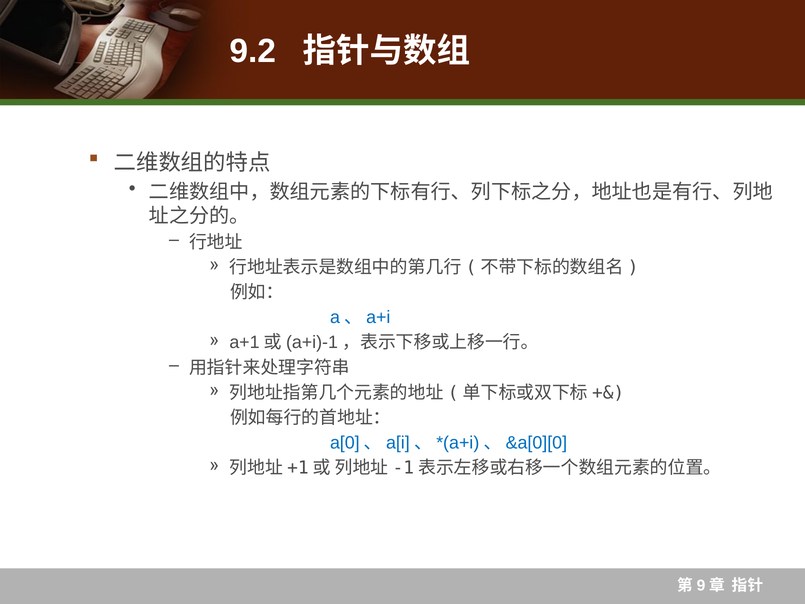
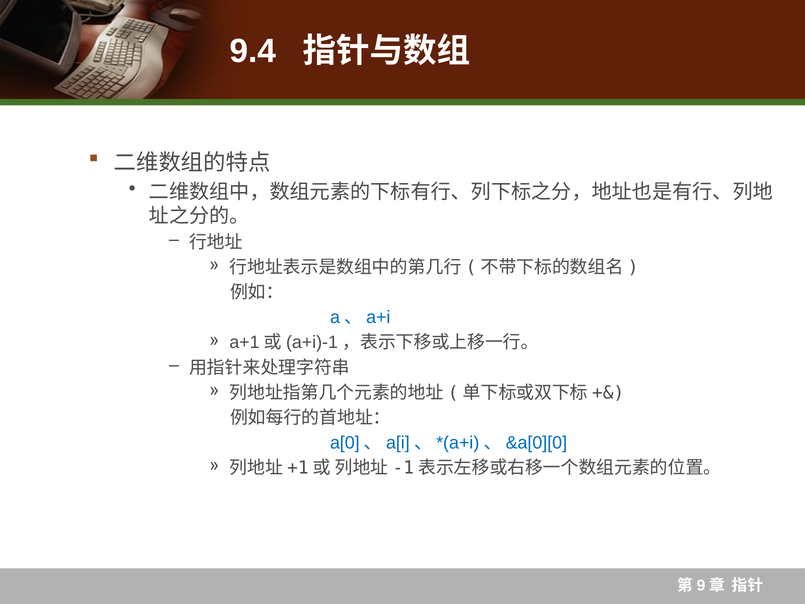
9.2: 9.2 -> 9.4
